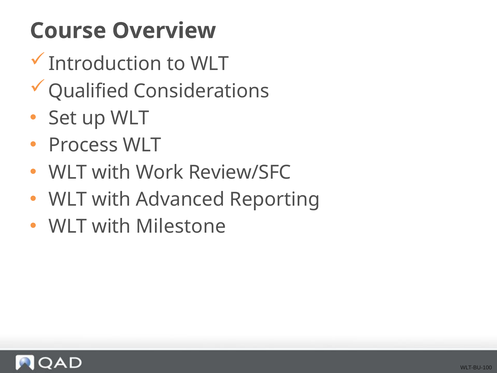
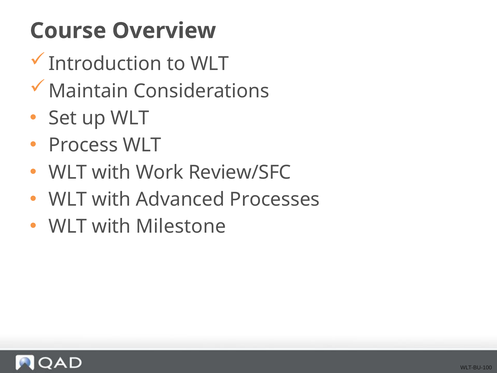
Qualified: Qualified -> Maintain
Reporting: Reporting -> Processes
